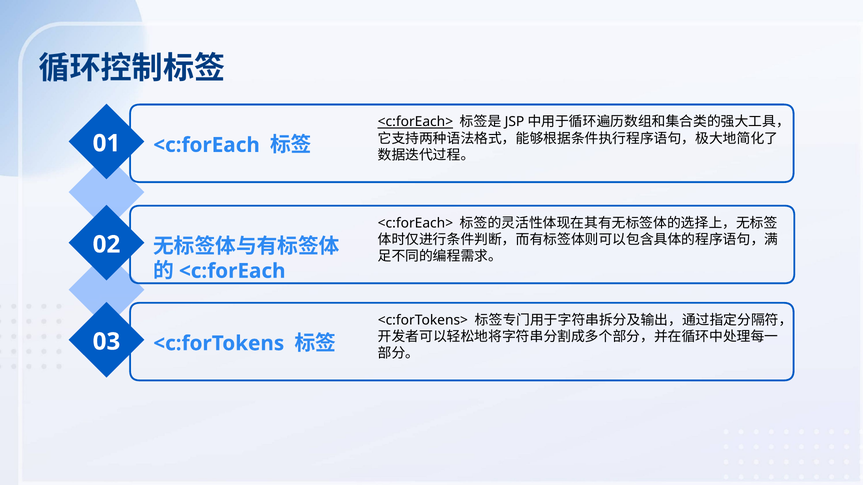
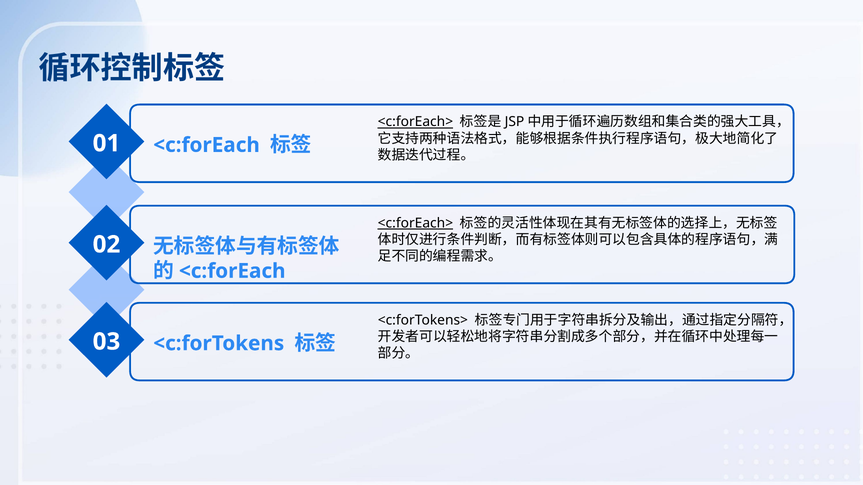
<c:forEach> at (415, 223) underline: none -> present
